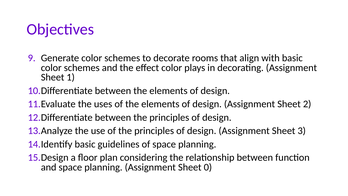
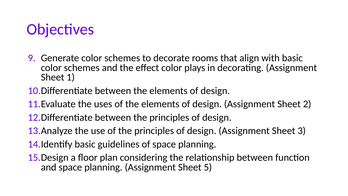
0: 0 -> 5
